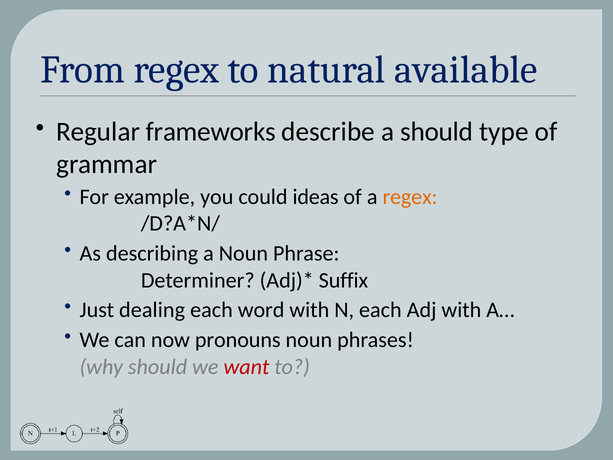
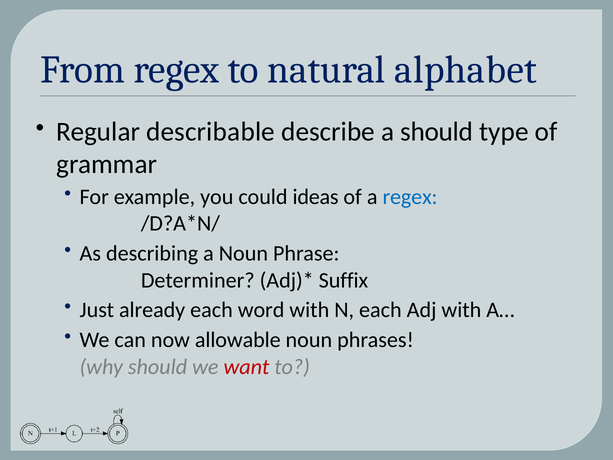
available: available -> alphabet
frameworks: frameworks -> describable
regex at (410, 197) colour: orange -> blue
dealing: dealing -> already
pronouns: pronouns -> allowable
